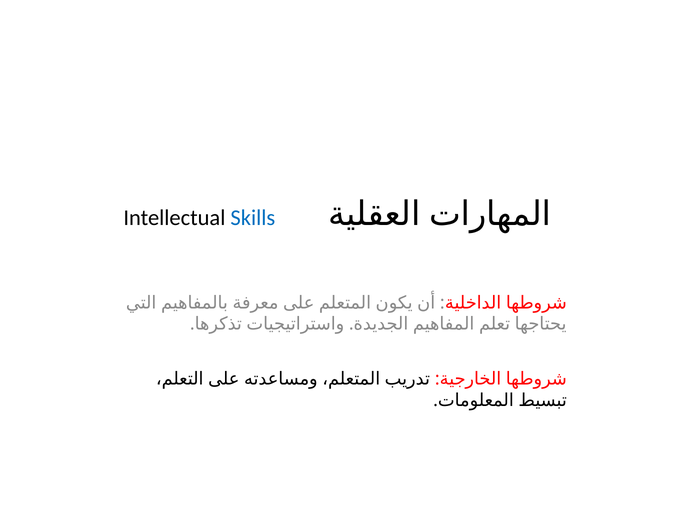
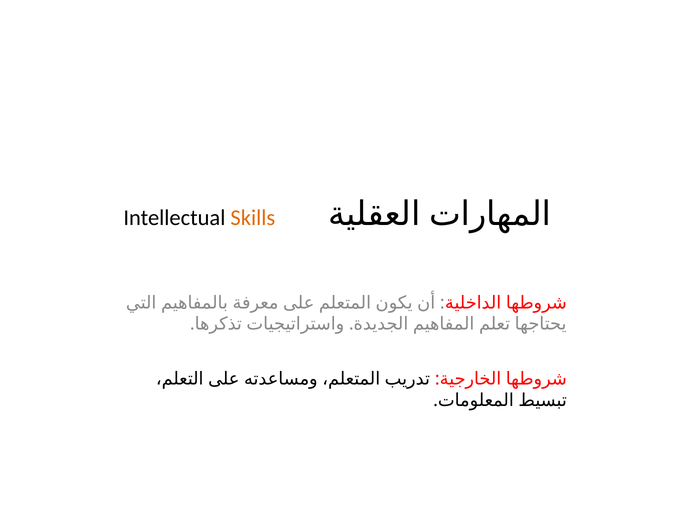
Skills colour: blue -> orange
